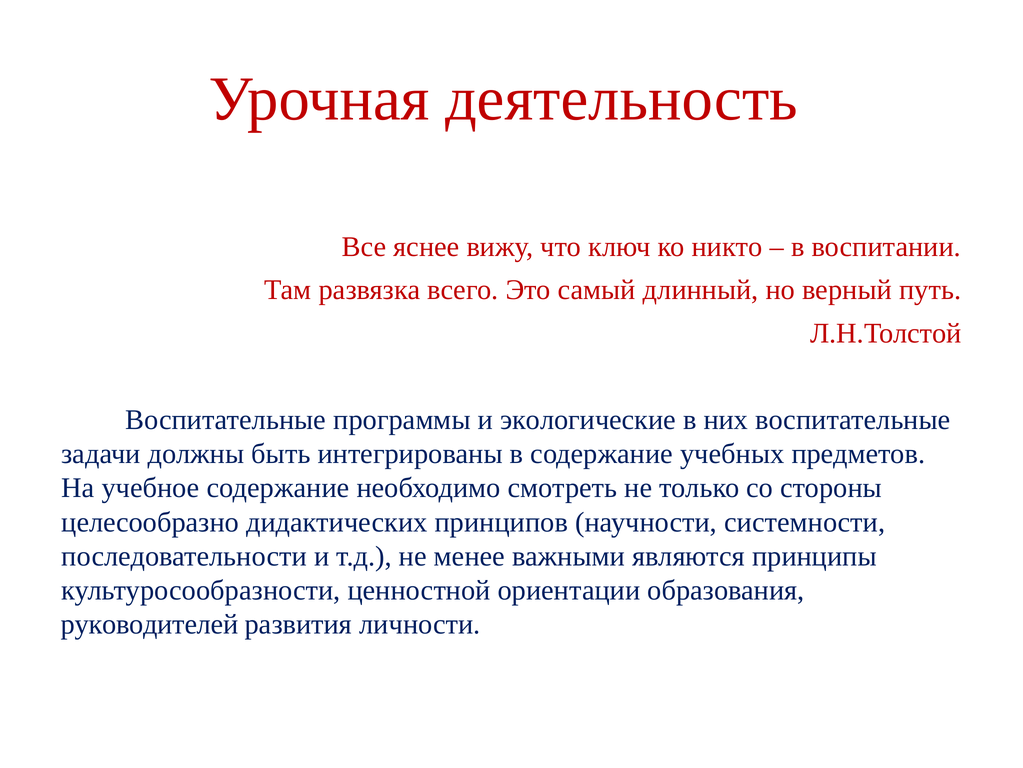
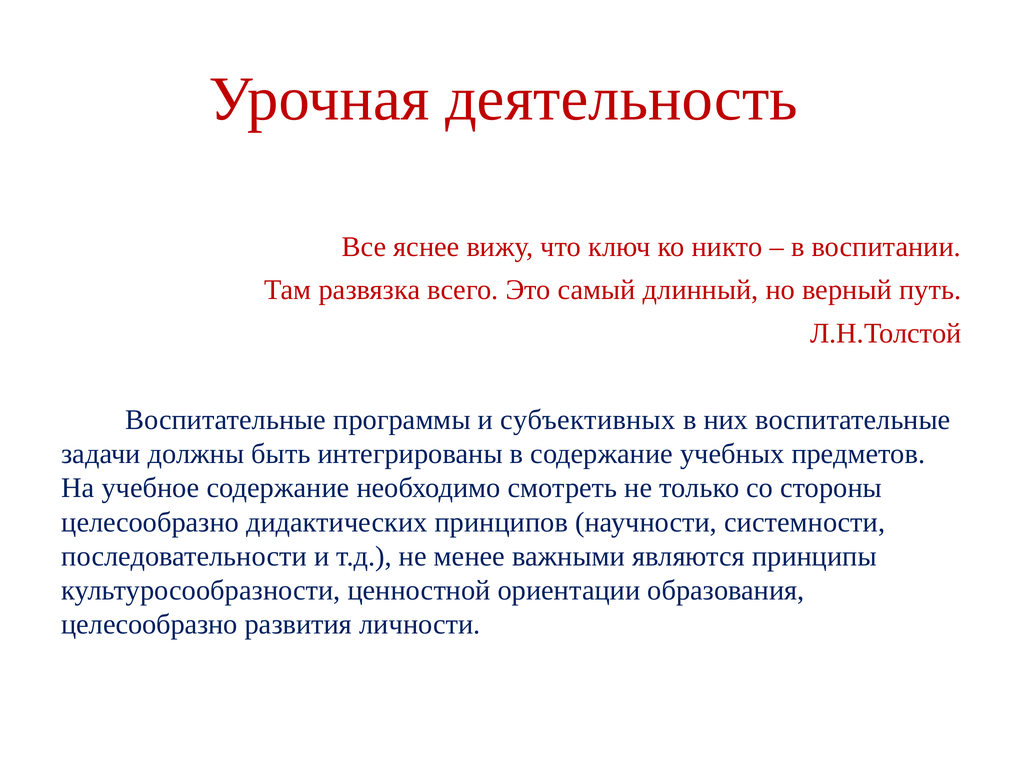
экологические: экологические -> субъективных
руководителей at (150, 624): руководителей -> целесообразно
